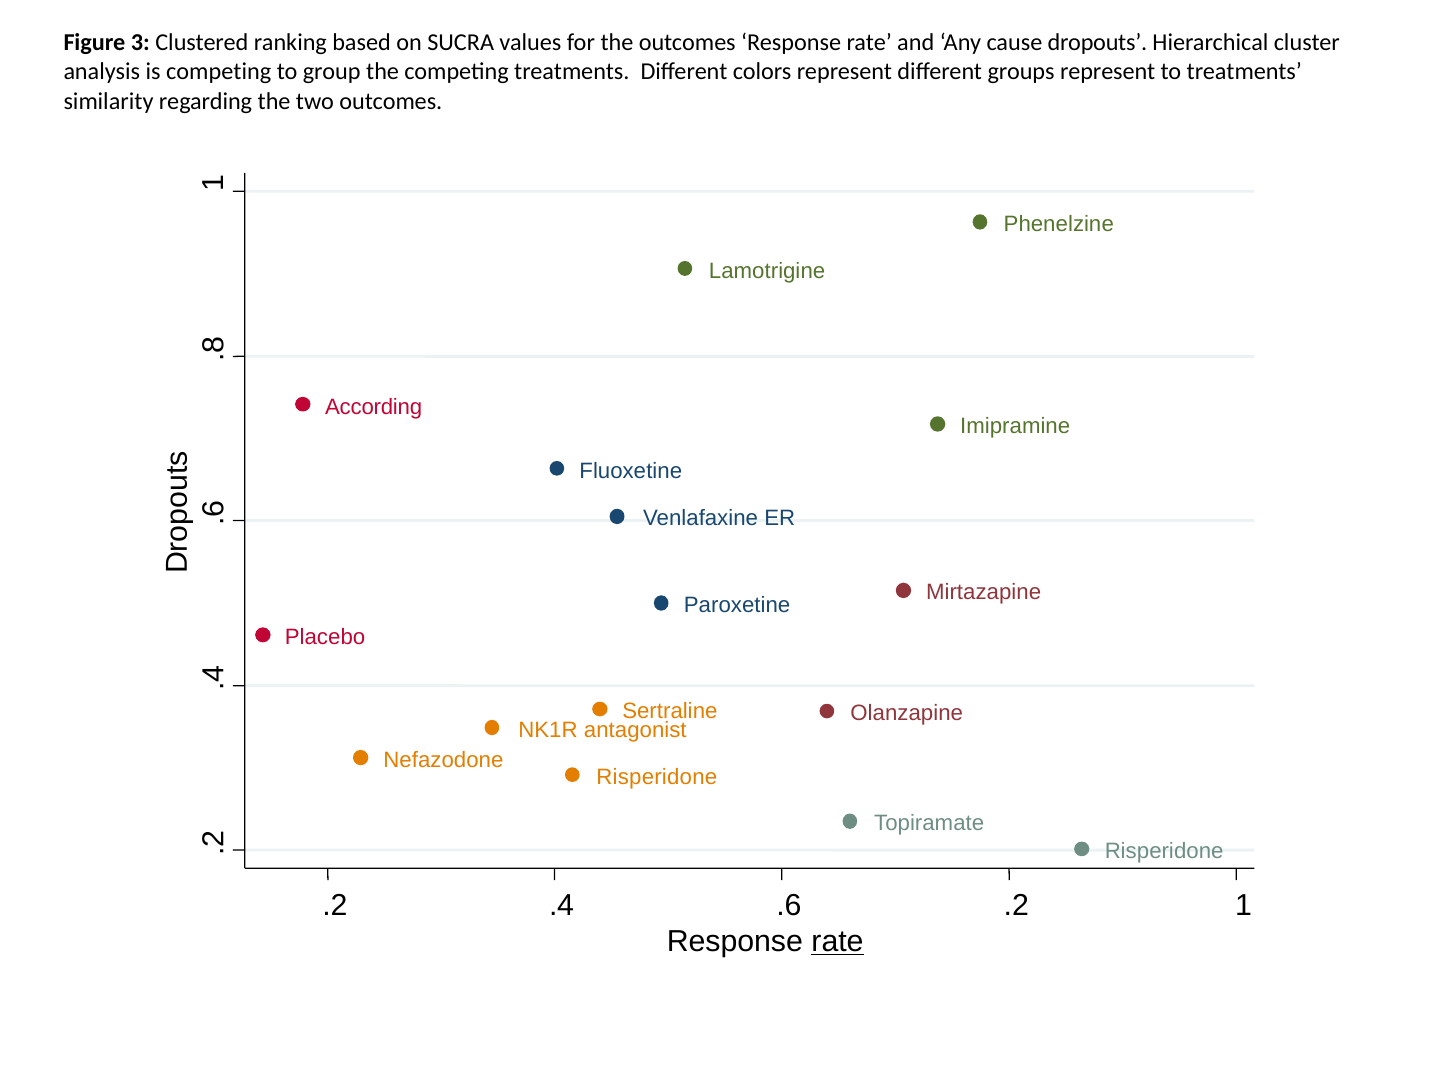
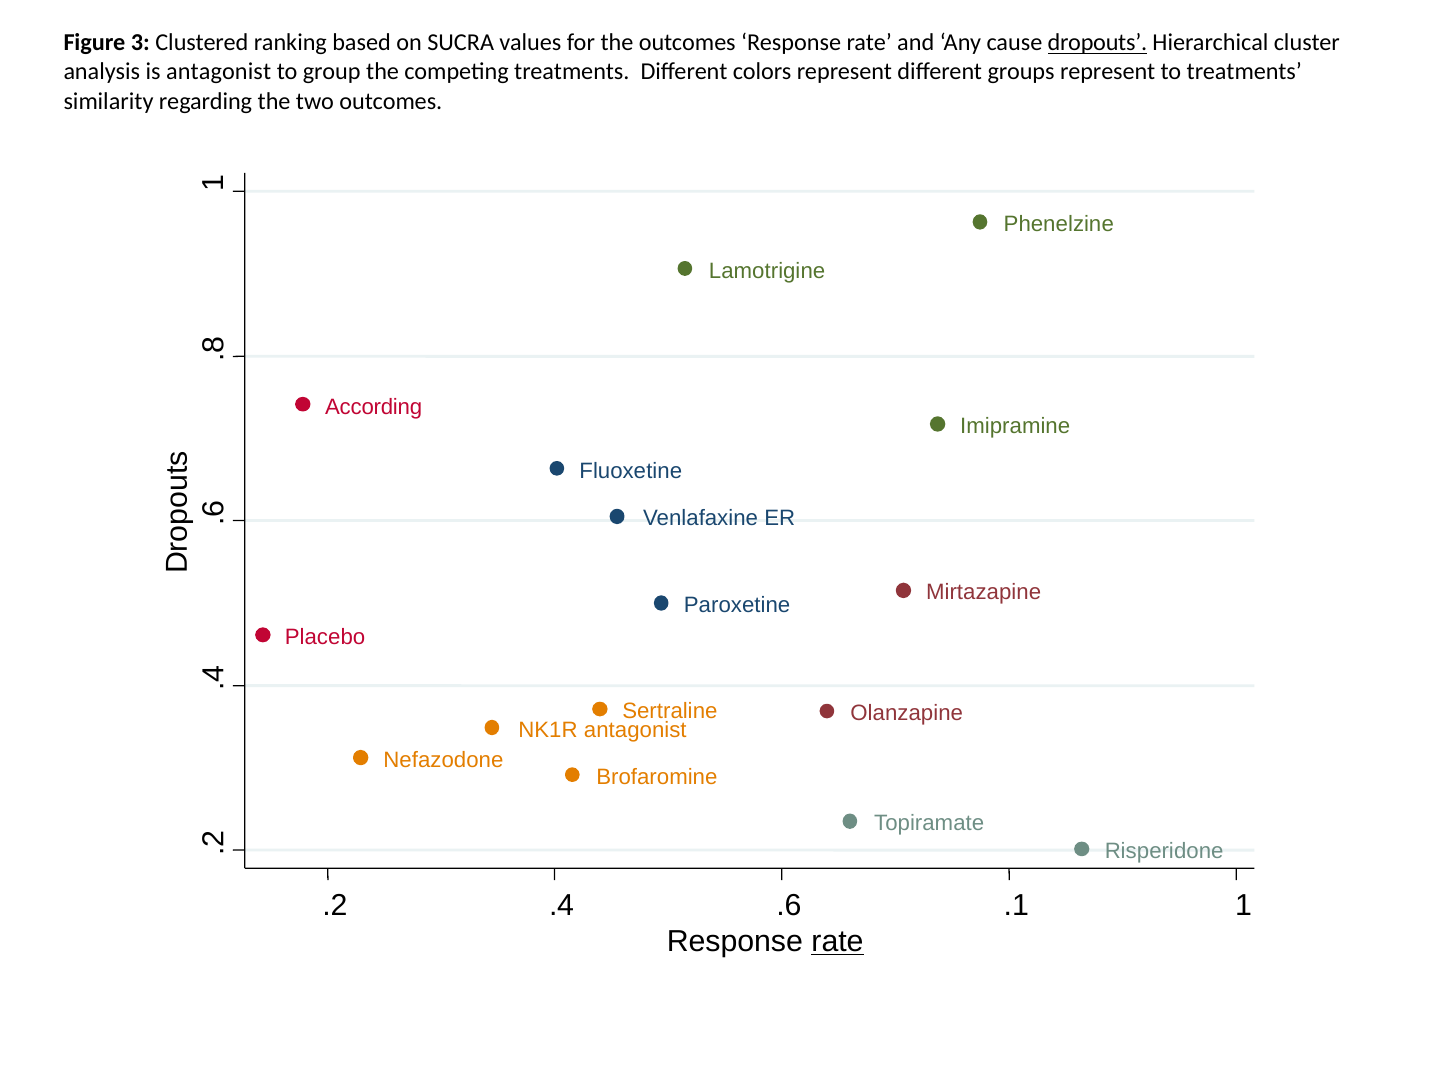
dropouts underline: none -> present
is competing: competing -> antagonist
Risperidone at (657, 777): Risperidone -> Brofaromine
.6 .2: .2 -> .1
